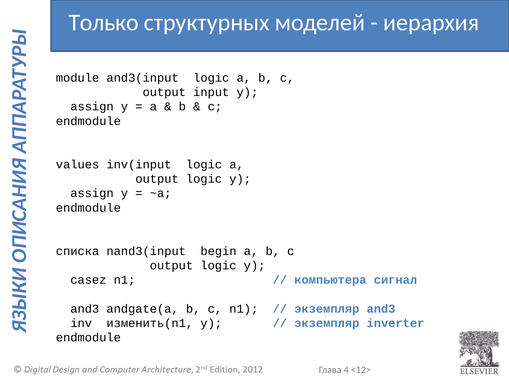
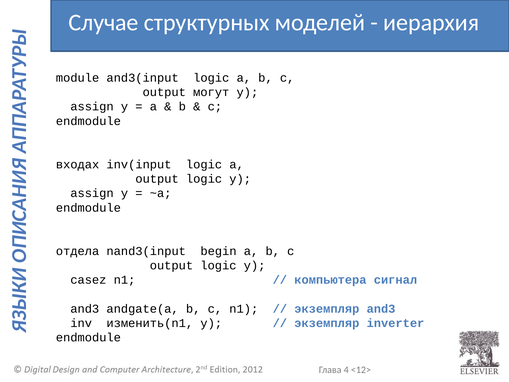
Только: Только -> Случае
input: input -> могут
values: values -> входах
списка: списка -> отдела
